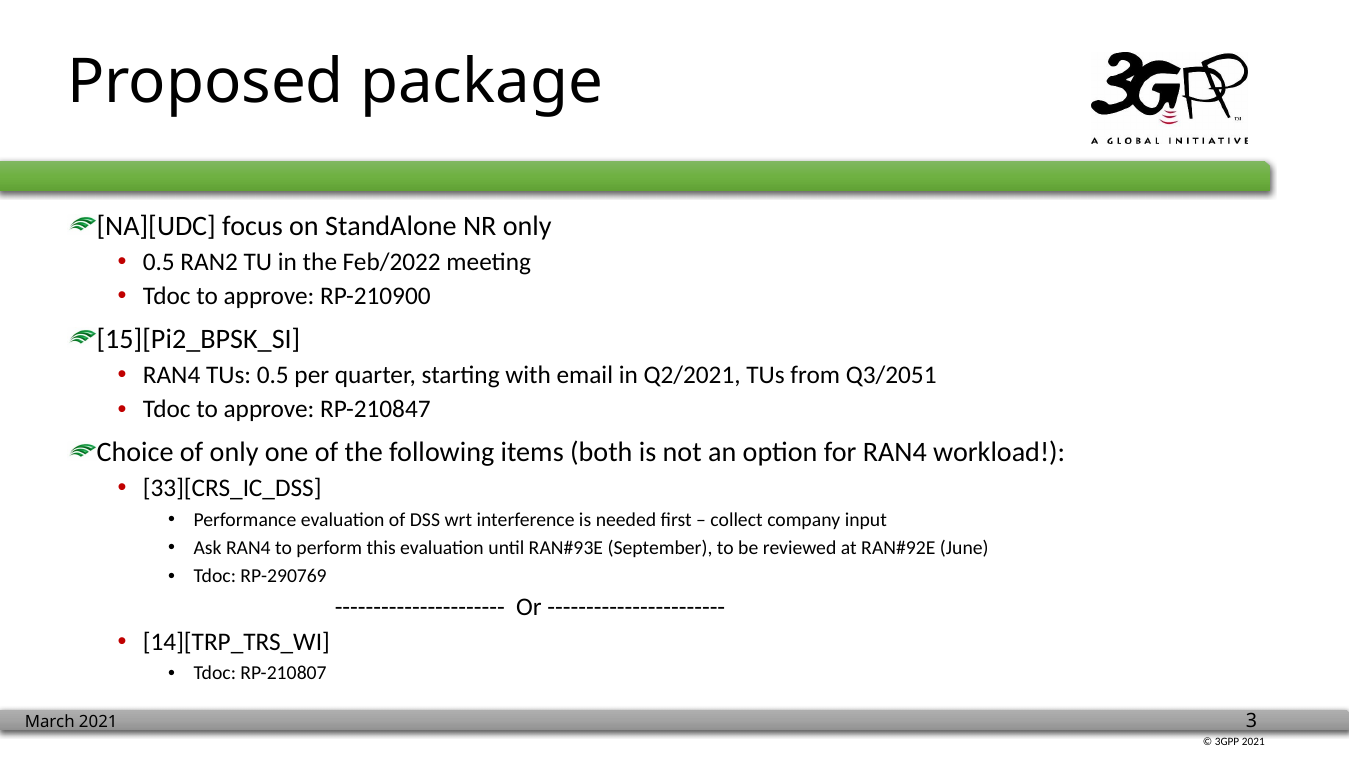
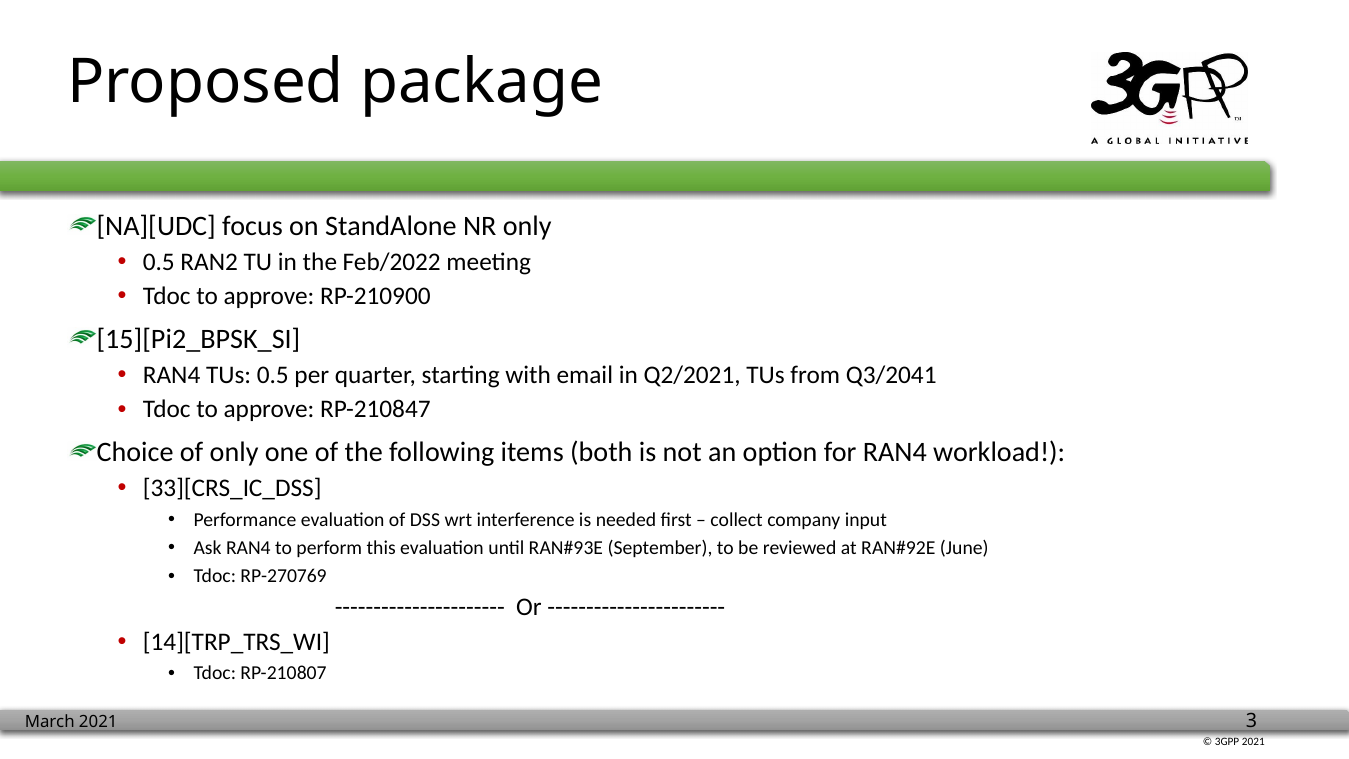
Q3/2051: Q3/2051 -> Q3/2041
RP-290769: RP-290769 -> RP-270769
